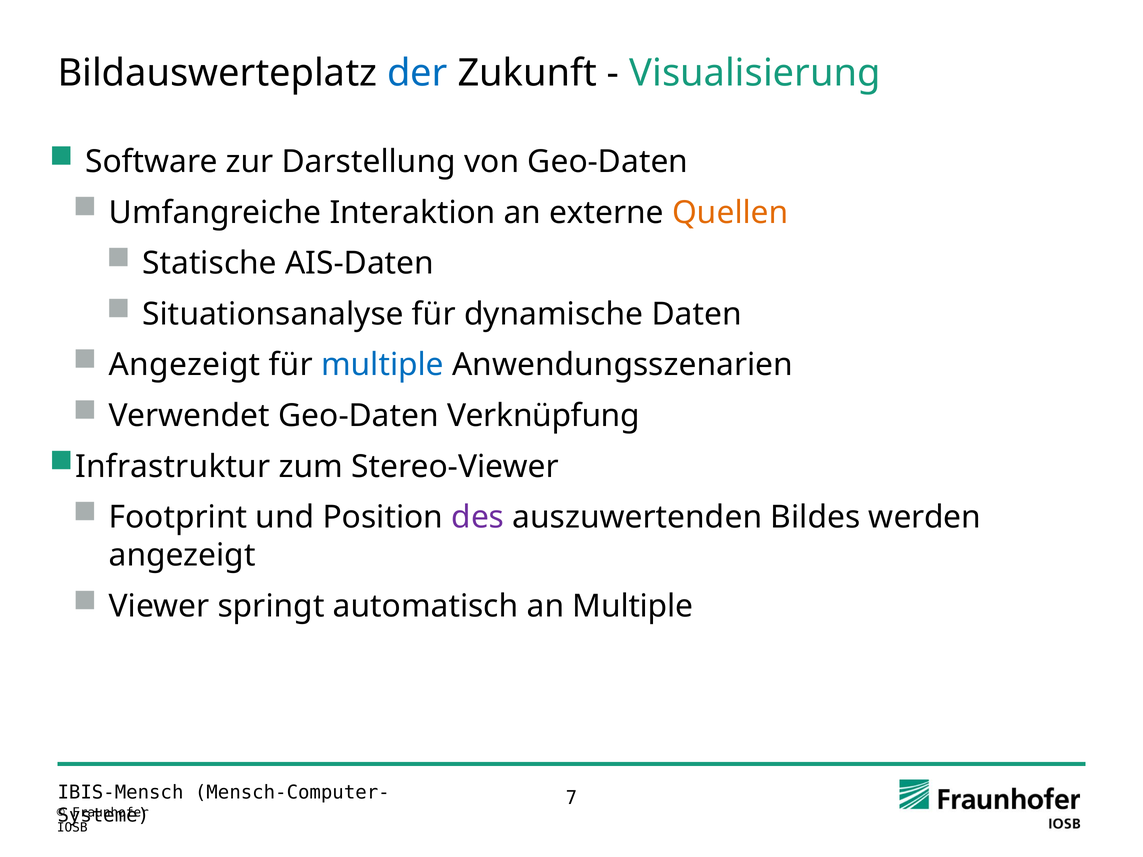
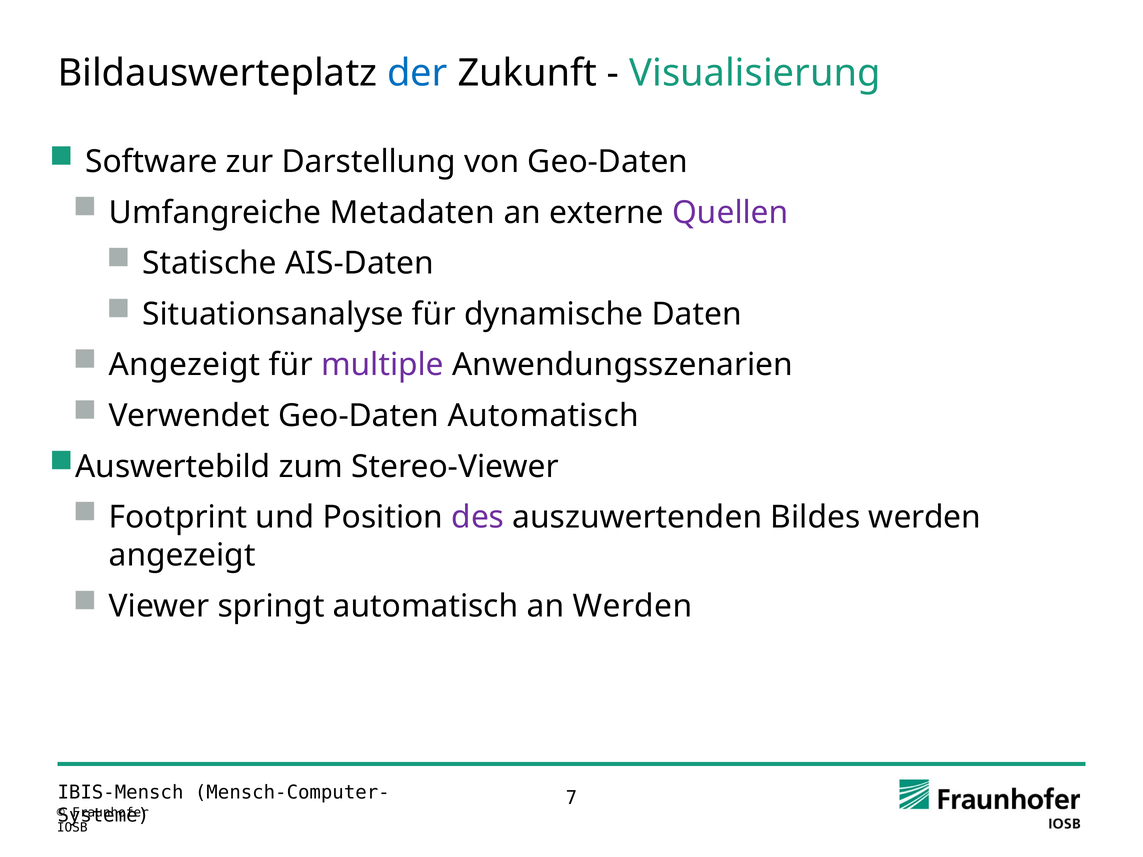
Interaktion: Interaktion -> Metadaten
Quellen colour: orange -> purple
multiple at (382, 365) colour: blue -> purple
Geo-Daten Verknüpfung: Verknüpfung -> Automatisch
Infrastruktur: Infrastruktur -> Auswertebild
an Multiple: Multiple -> Werden
